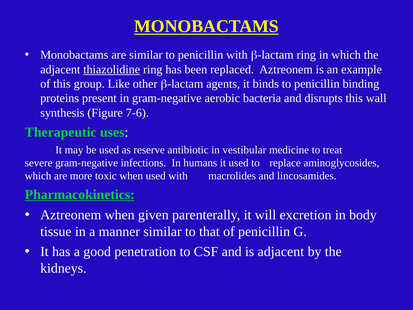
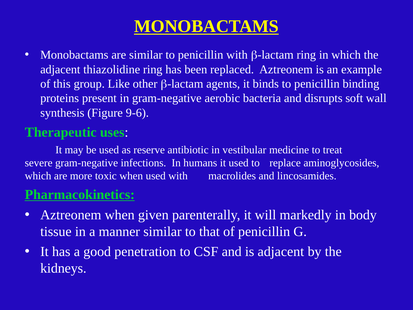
thiazolidine underline: present -> none
disrupts this: this -> soft
7-6: 7-6 -> 9-6
excretion: excretion -> markedly
